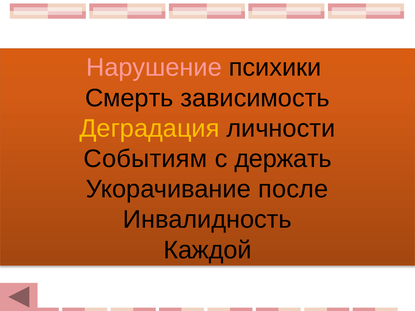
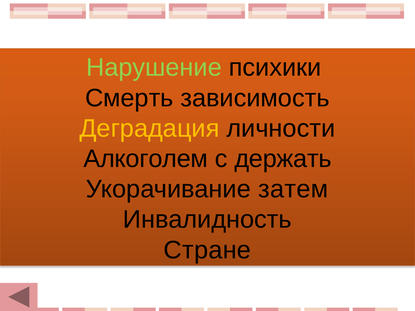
Нарушение colour: pink -> light green
Событиям: Событиям -> Алкоголем
после: после -> затем
Каждой: Каждой -> Стране
